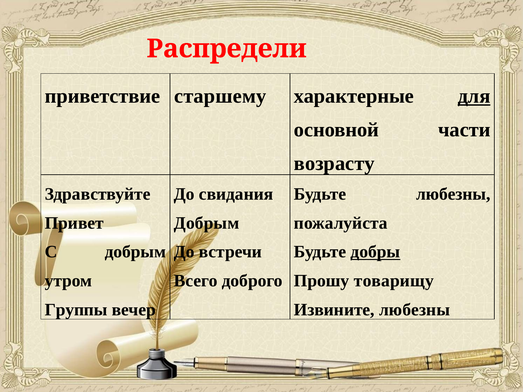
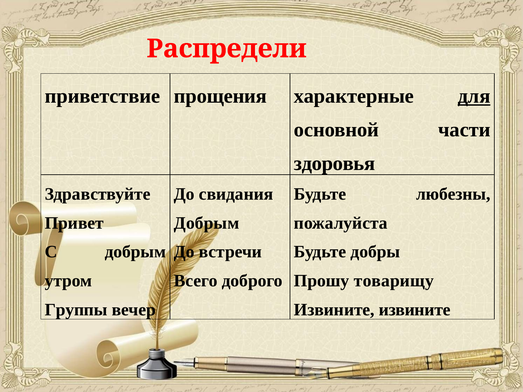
старшему: старшему -> прощения
возрасту: возрасту -> здоровья
добры underline: present -> none
Извините любезны: любезны -> извините
